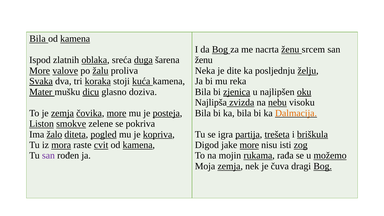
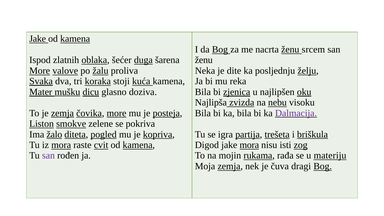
Bila at (38, 39): Bila -> Jake
sreća: sreća -> šećer
mušku underline: none -> present
Dalmacija colour: orange -> purple
jake more: more -> mora
možemo: možemo -> materiju
